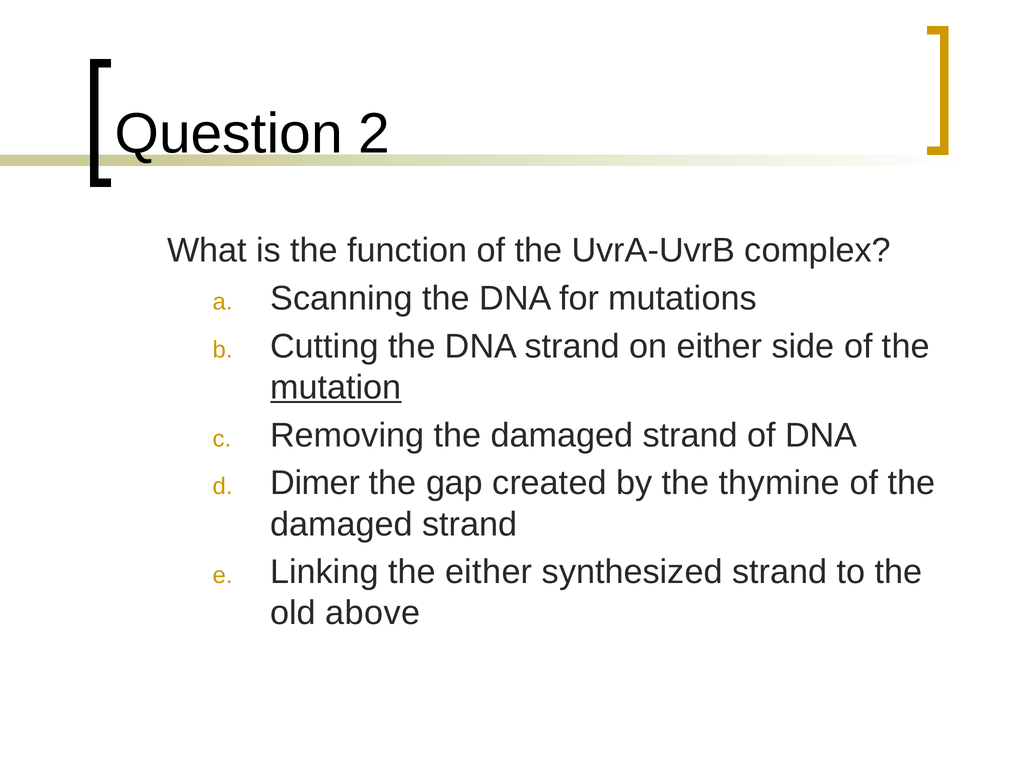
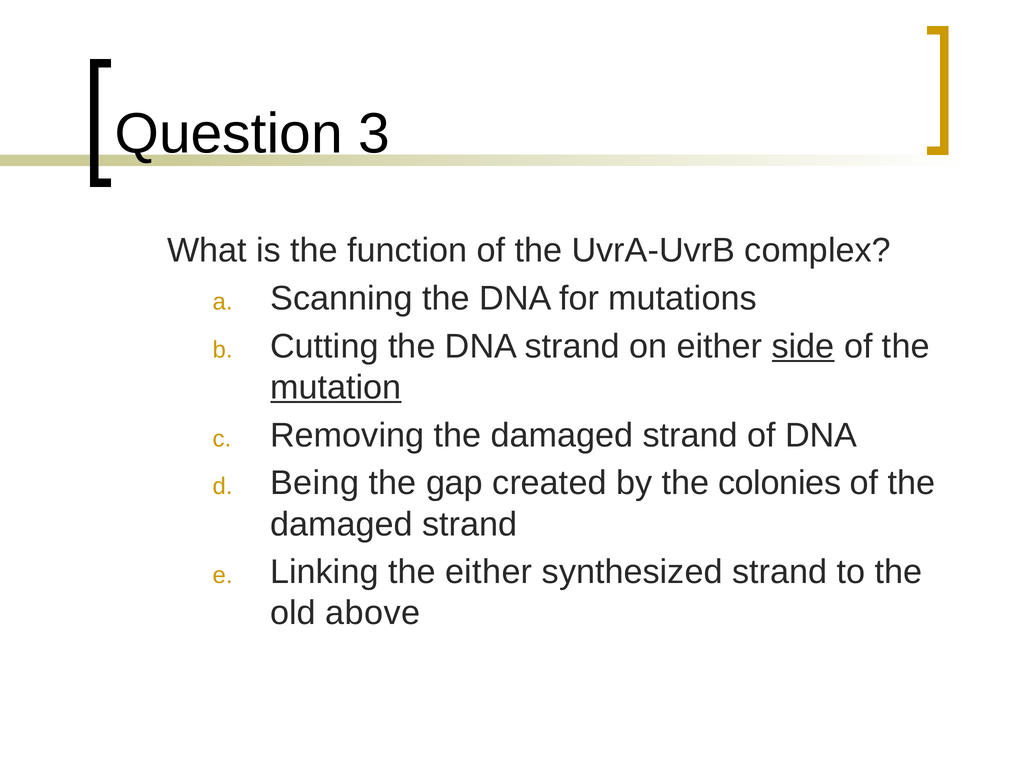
2: 2 -> 3
side underline: none -> present
Dimer: Dimer -> Being
thymine: thymine -> colonies
